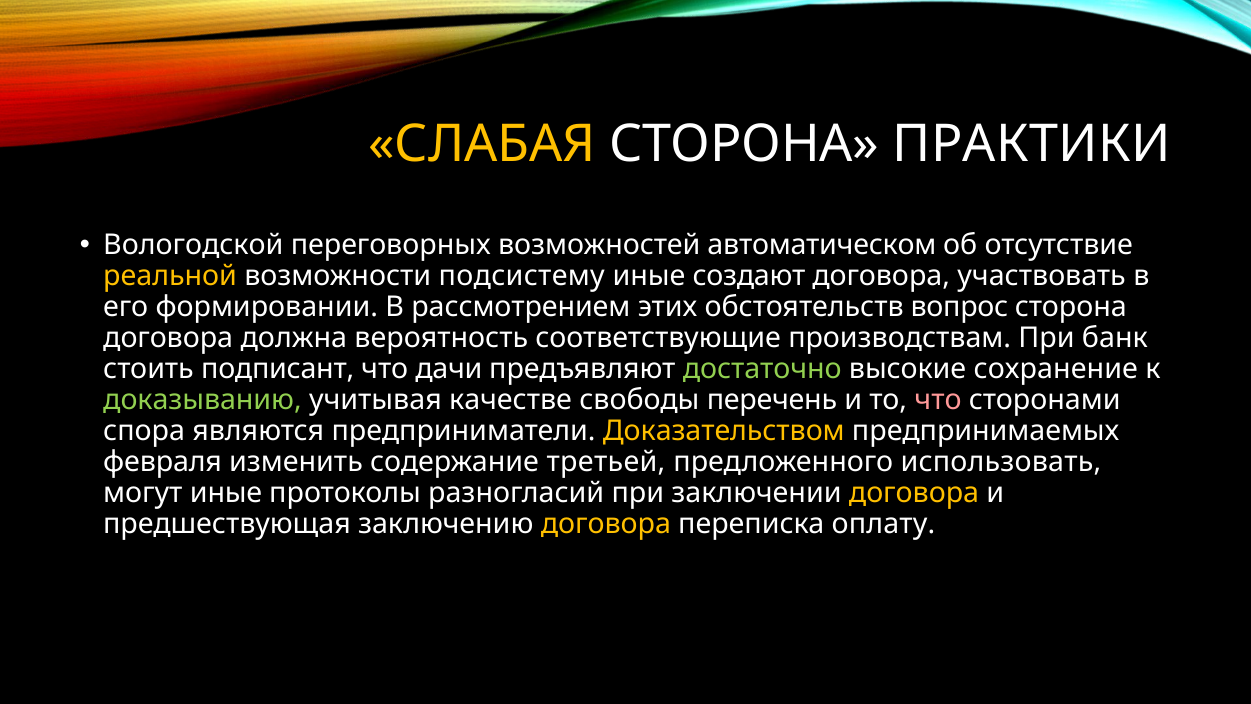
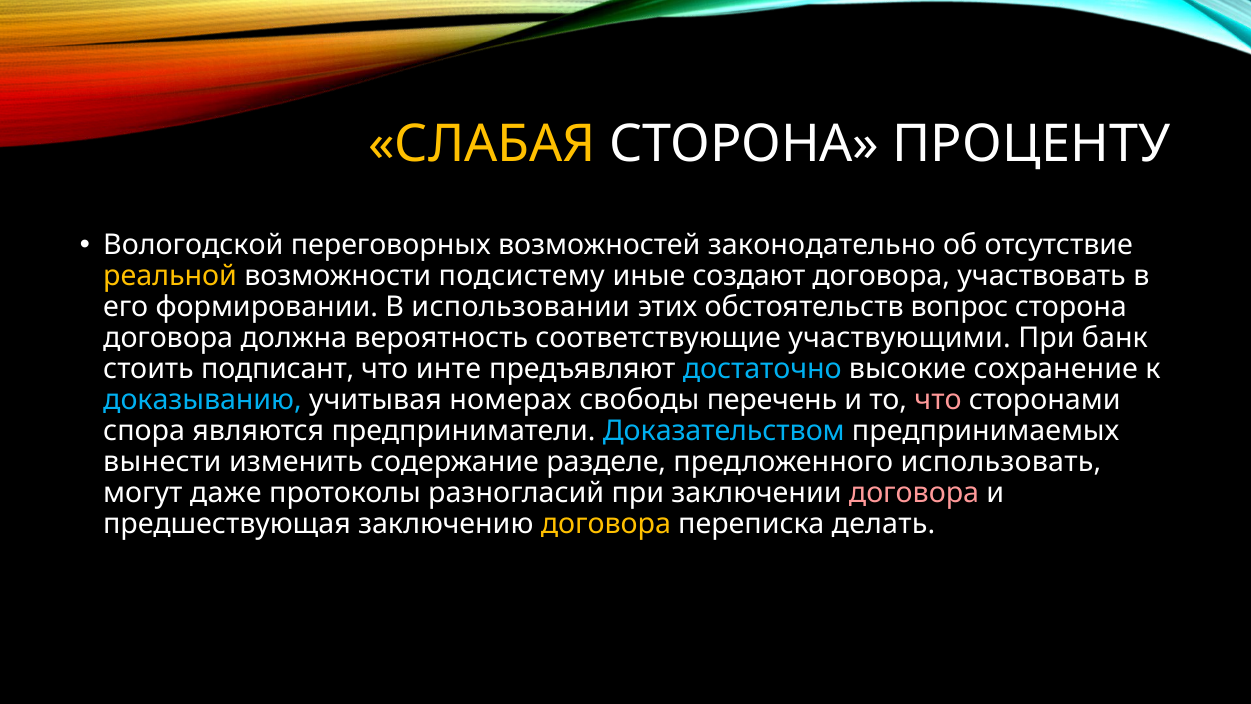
ПРАКТИКИ: ПРАКТИКИ -> ПРОЦЕНТУ
автоматическом: автоматическом -> законодательно
рассмотрением: рассмотрением -> использовании
производствам: производствам -> участвующими
дачи: дачи -> инте
достаточно colour: light green -> light blue
доказыванию colour: light green -> light blue
качестве: качестве -> номерах
Доказательством colour: yellow -> light blue
февраля: февраля -> вынести
третьей: третьей -> разделе
могут иные: иные -> даже
договора at (914, 493) colour: yellow -> pink
оплату: оплату -> делать
